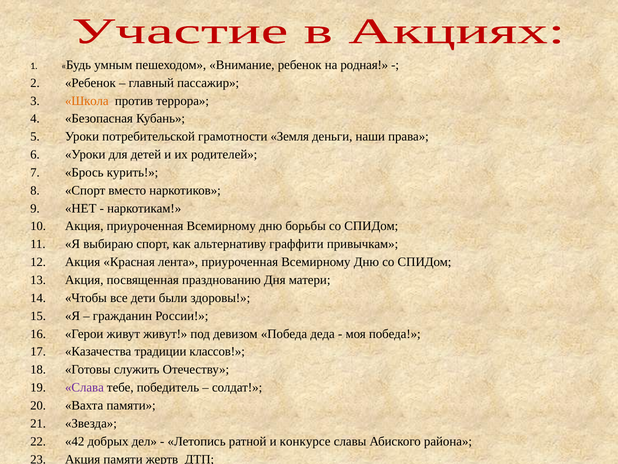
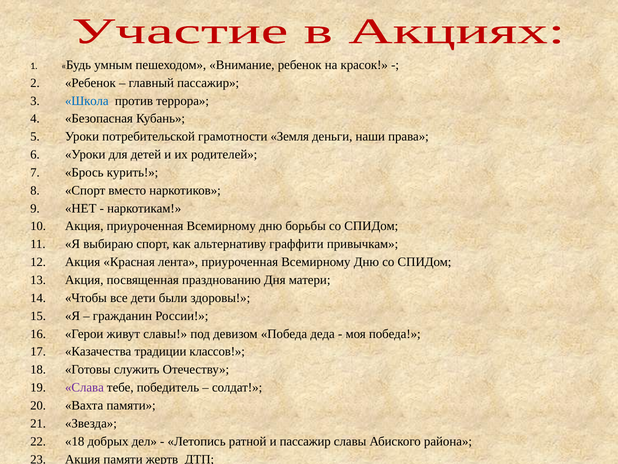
родная: родная -> красок
Школа colour: orange -> blue
живут живут: живут -> славы
42 at (75, 441): 42 -> 18
и конкурсе: конкурсе -> пассажир
